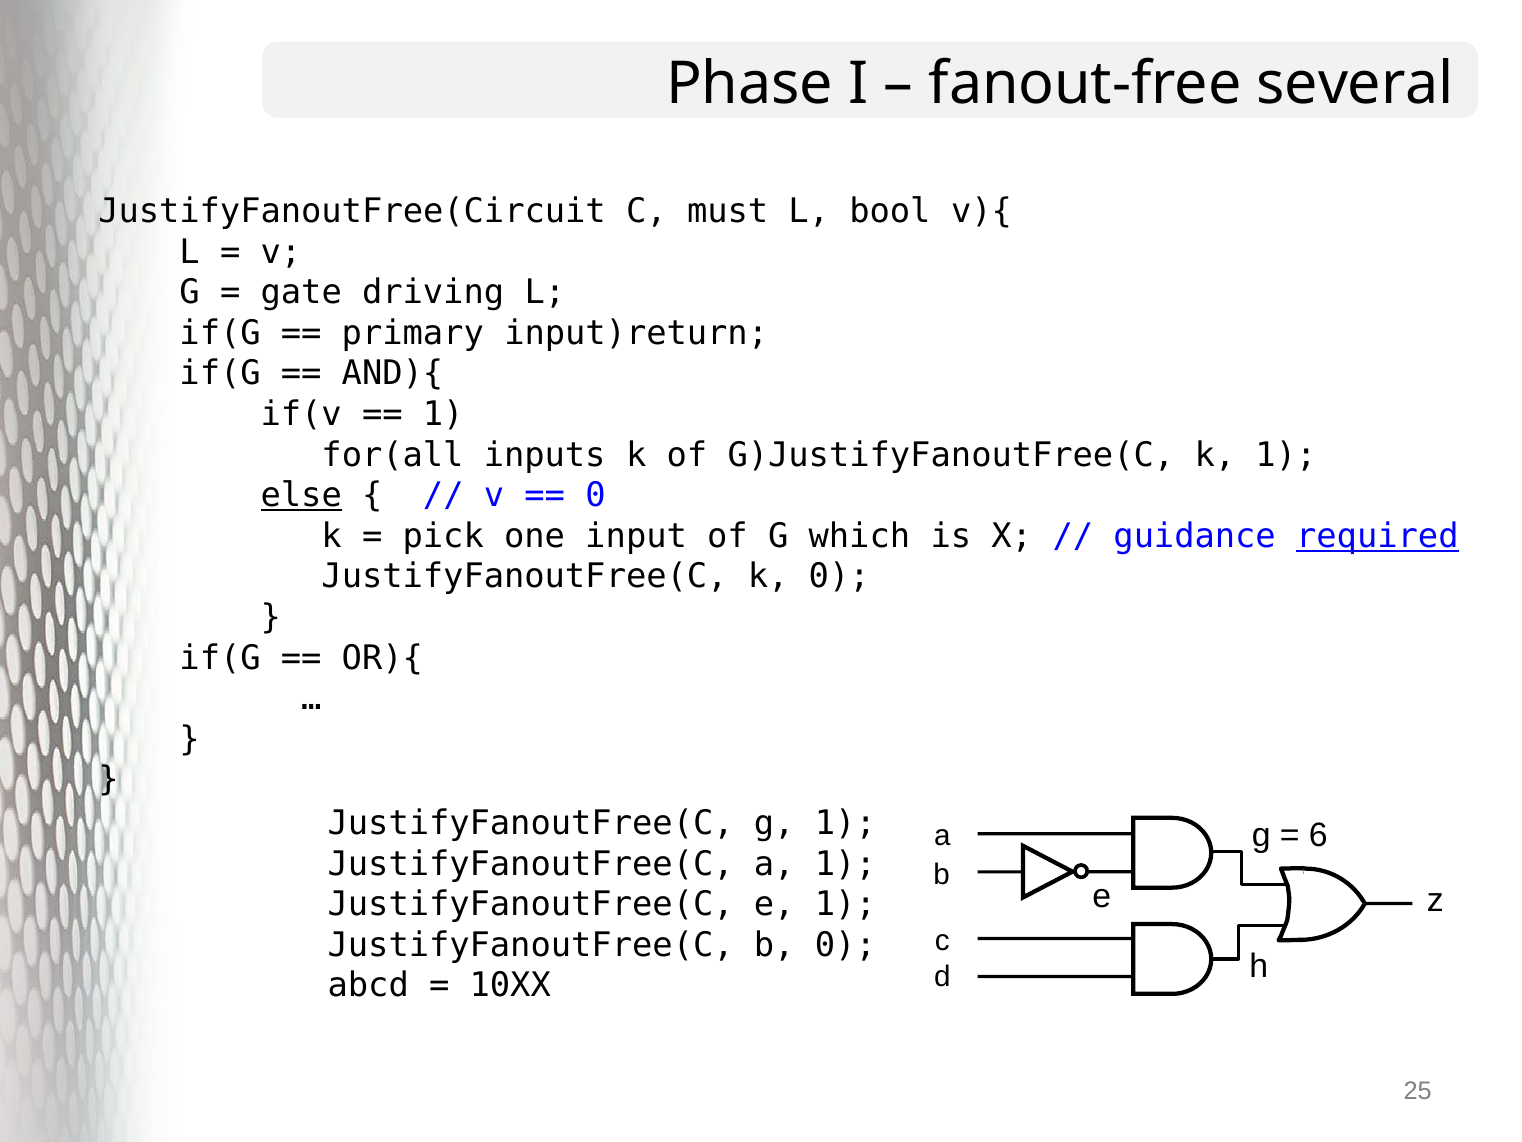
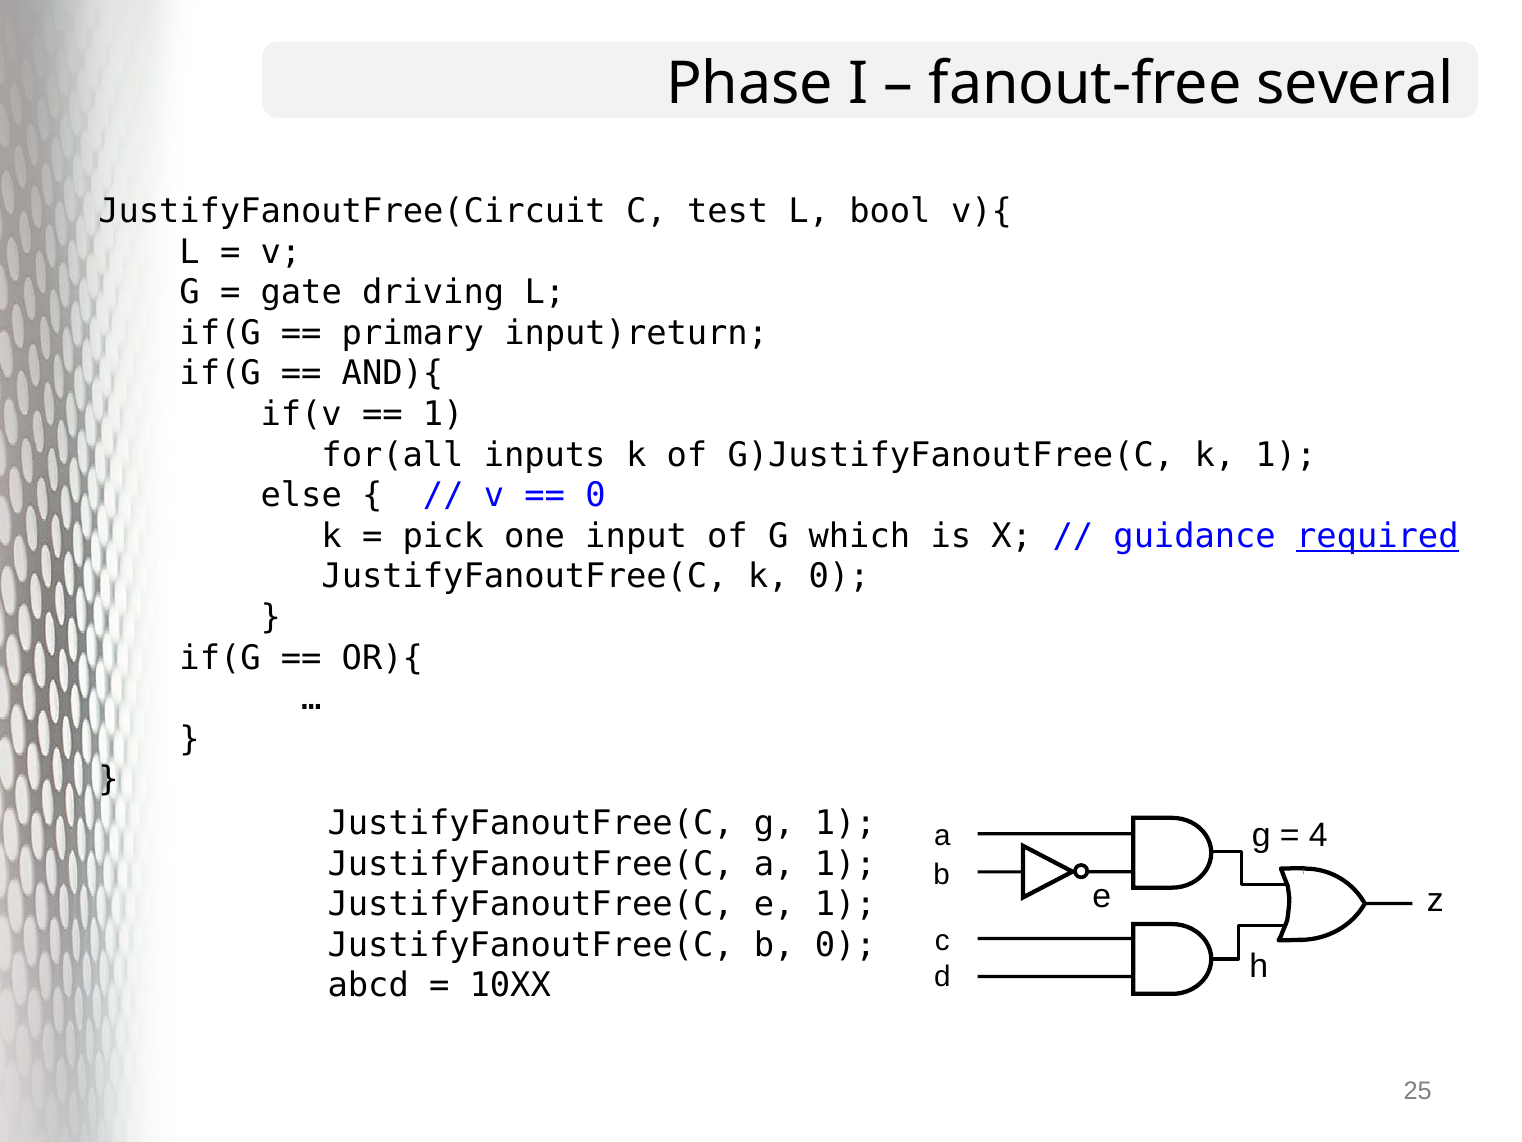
must: must -> test
else underline: present -> none
6: 6 -> 4
